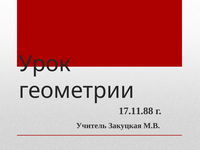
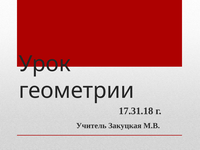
17.11.88: 17.11.88 -> 17.31.18
